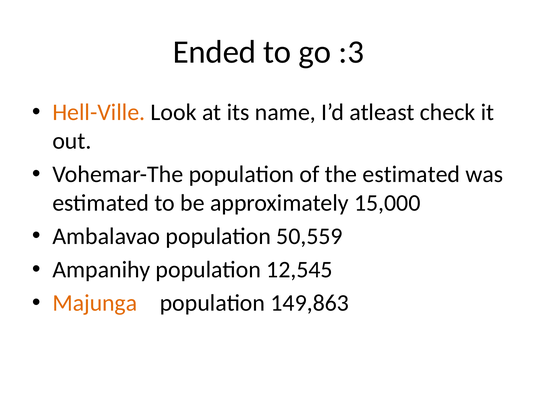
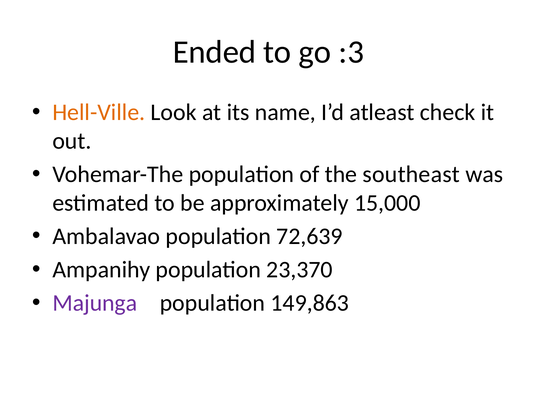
the estimated: estimated -> southeast
50,559: 50,559 -> 72,639
12,545: 12,545 -> 23,370
Majunga colour: orange -> purple
